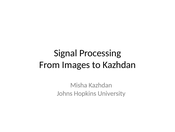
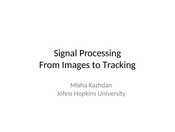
to Kazhdan: Kazhdan -> Tracking
